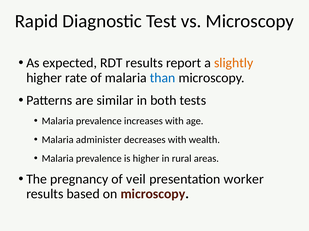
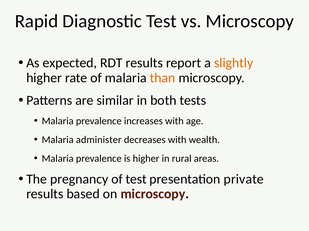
than colour: blue -> orange
of veil: veil -> test
worker: worker -> private
